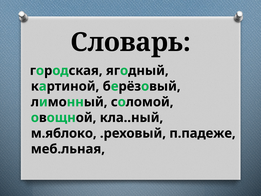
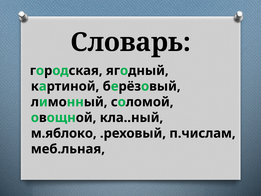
п.падеже: п.падеже -> п.числам
